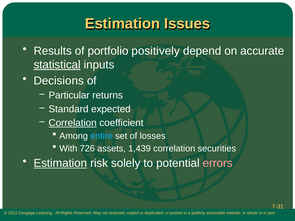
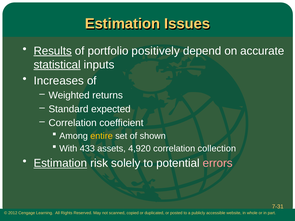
Results underline: none -> present
Decisions: Decisions -> Increases
Particular: Particular -> Weighted
Correlation at (73, 123) underline: present -> none
entire colour: light blue -> yellow
losses: losses -> shown
726: 726 -> 433
1,439: 1,439 -> 4,920
securities: securities -> collection
